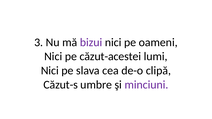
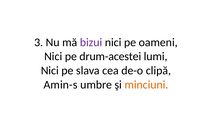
căzut-acestei: căzut-acestei -> drum-acestei
Căzut-s: Căzut-s -> Amin-s
minciuni colour: purple -> orange
